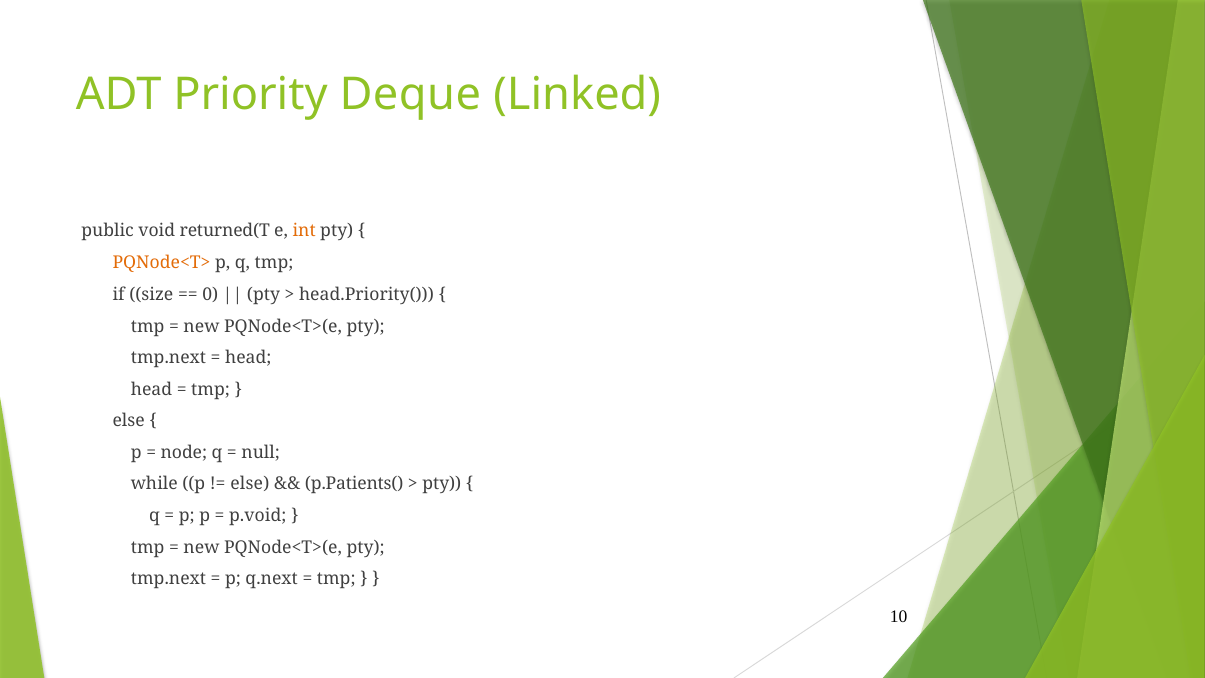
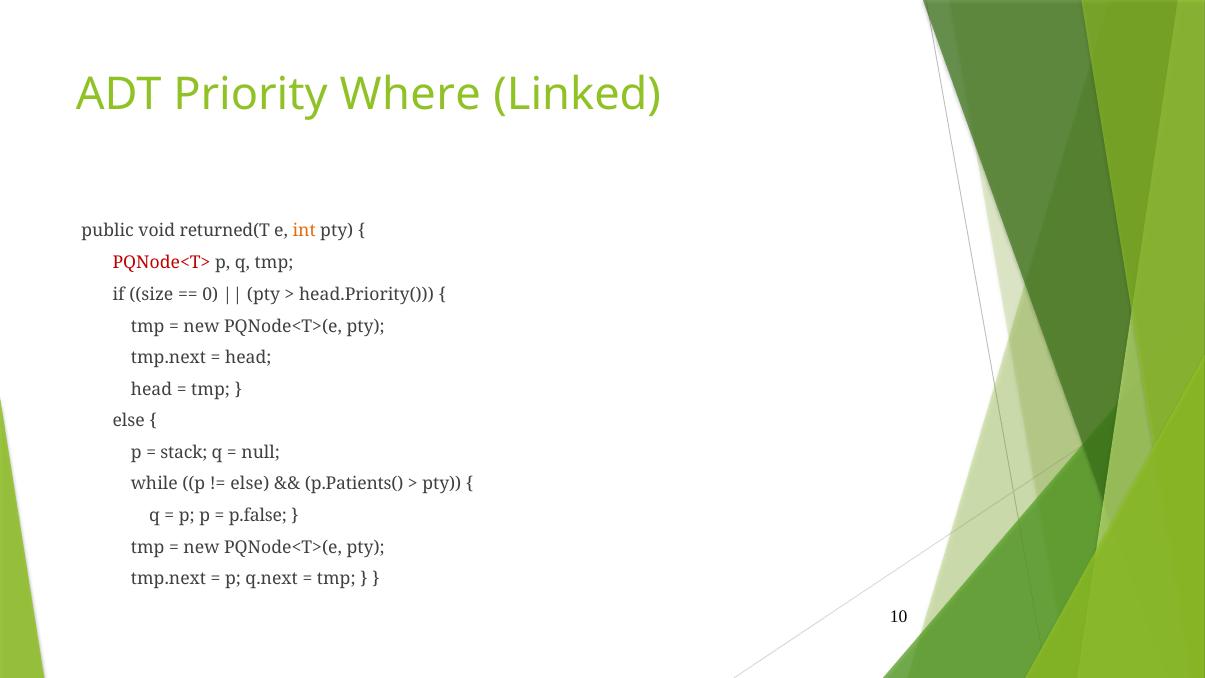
Deque: Deque -> Where
PQNode<T> colour: orange -> red
node: node -> stack
p.void: p.void -> p.false
